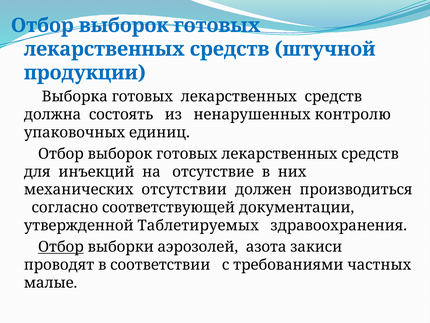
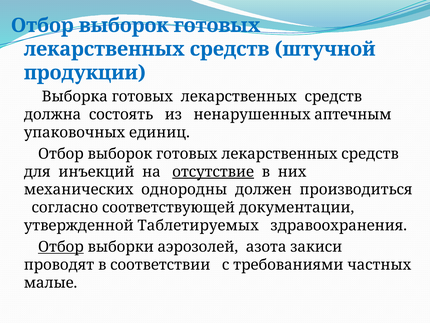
контролю: контролю -> аптечным
отсутствие underline: none -> present
отсутствии: отсутствии -> однородны
